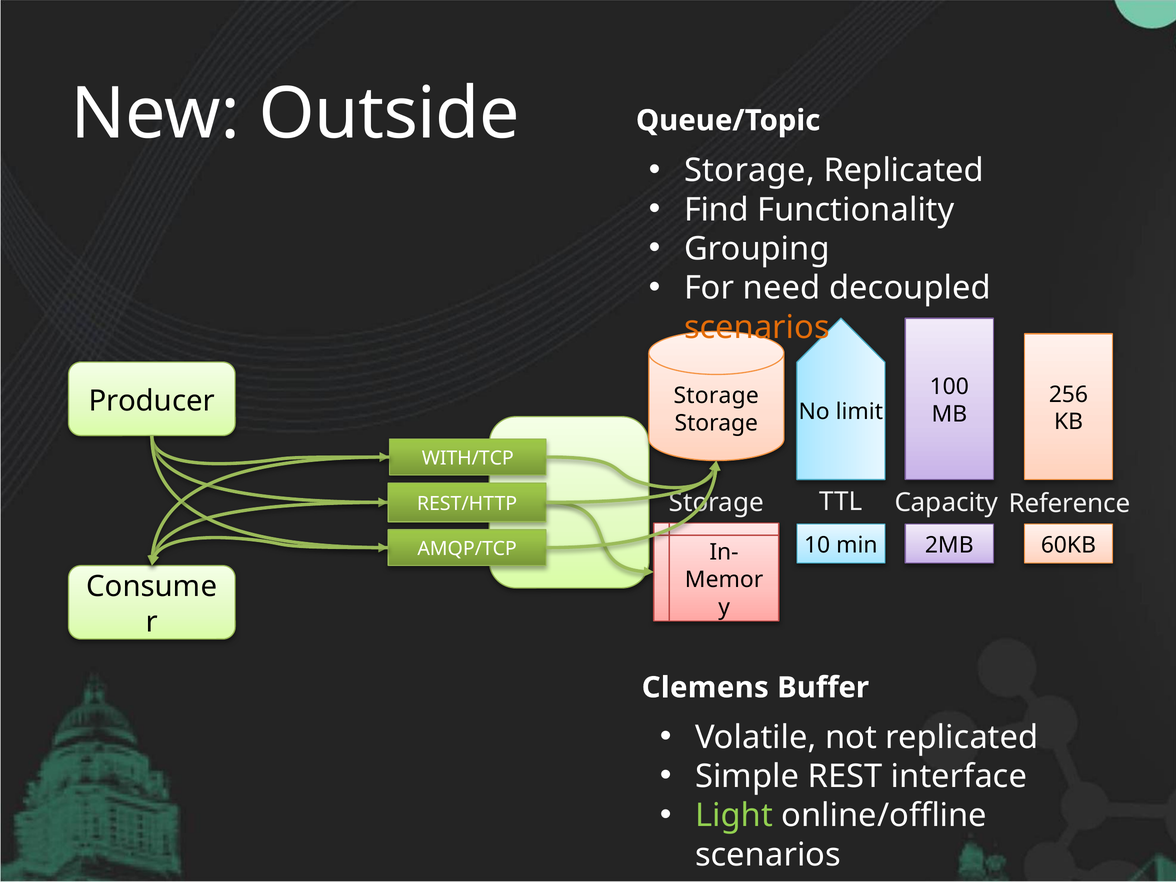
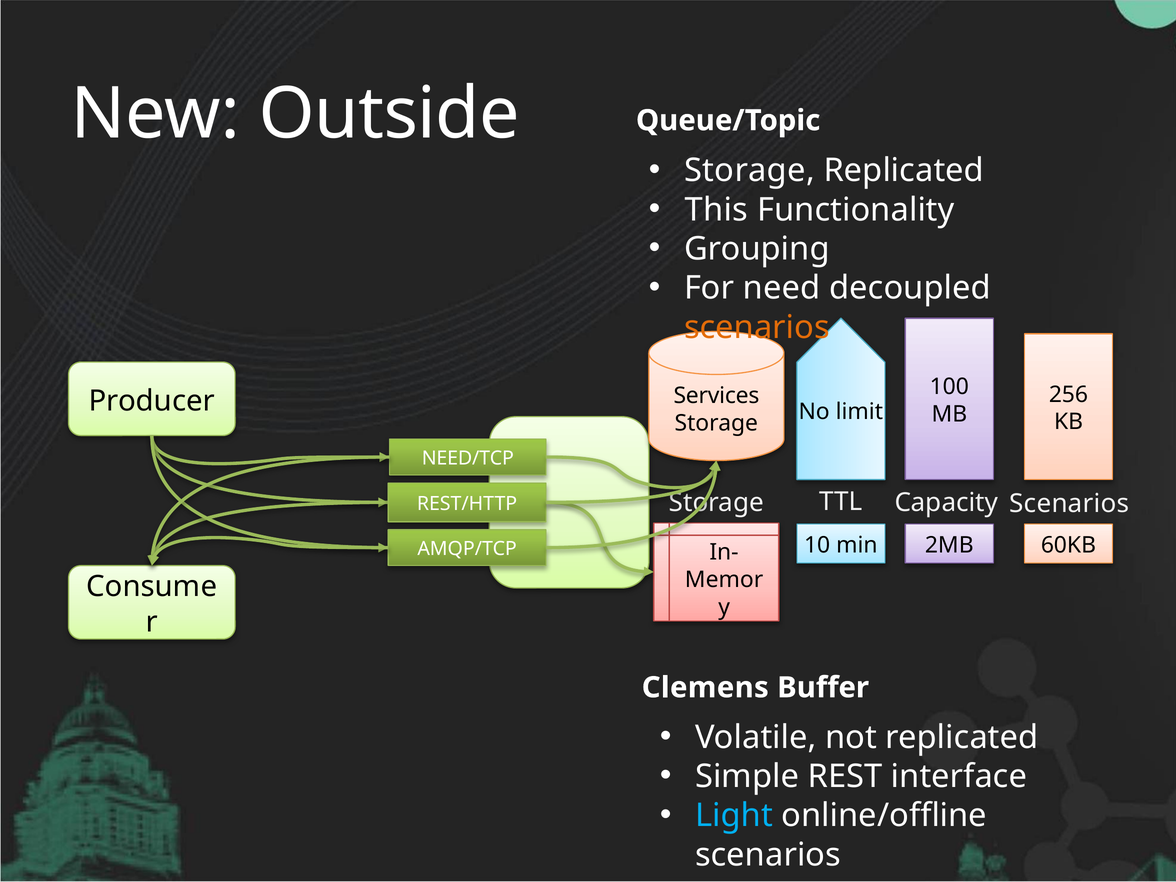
Find: Find -> This
Storage at (716, 396): Storage -> Services
WITH/TCP: WITH/TCP -> NEED/TCP
Capacity Reference: Reference -> Scenarios
Light colour: light green -> light blue
